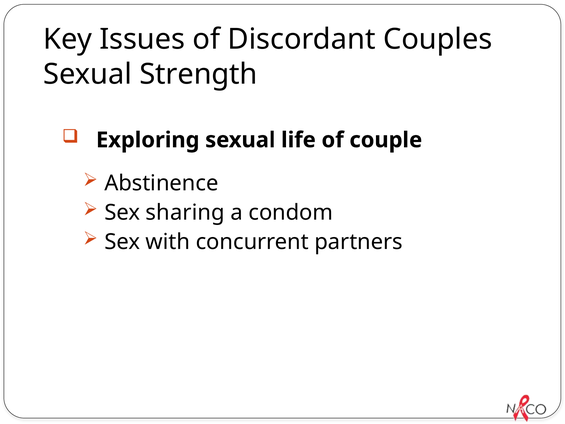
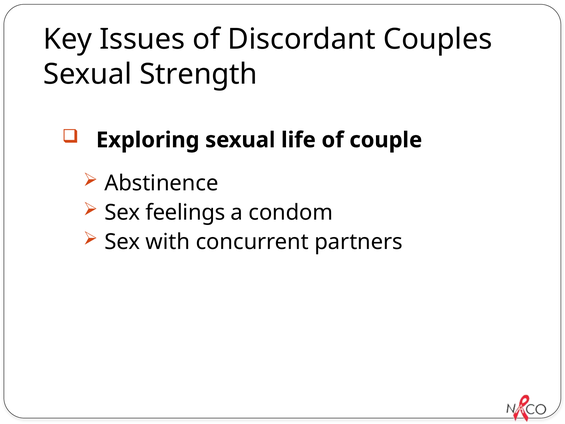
sharing: sharing -> feelings
